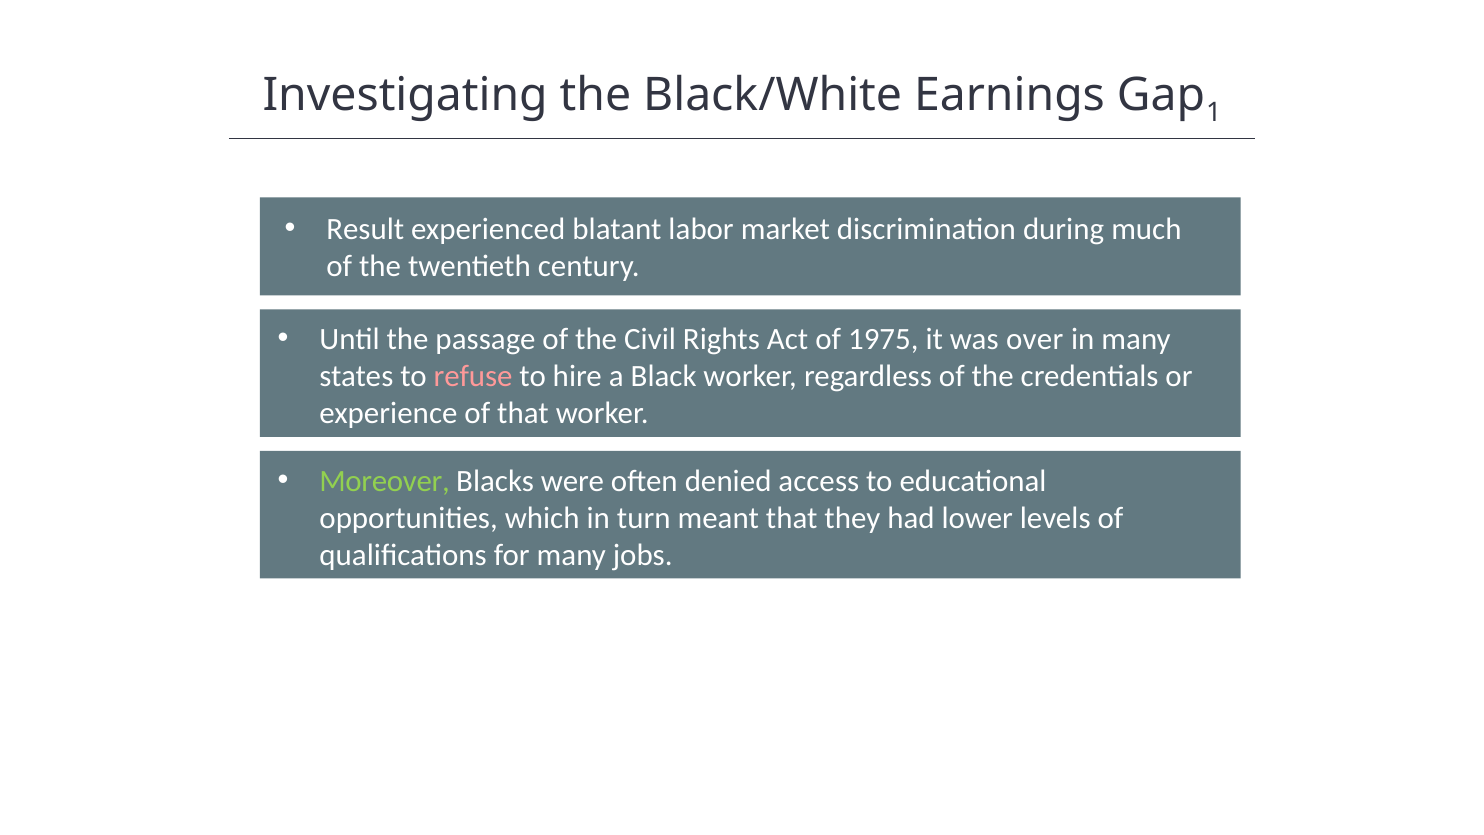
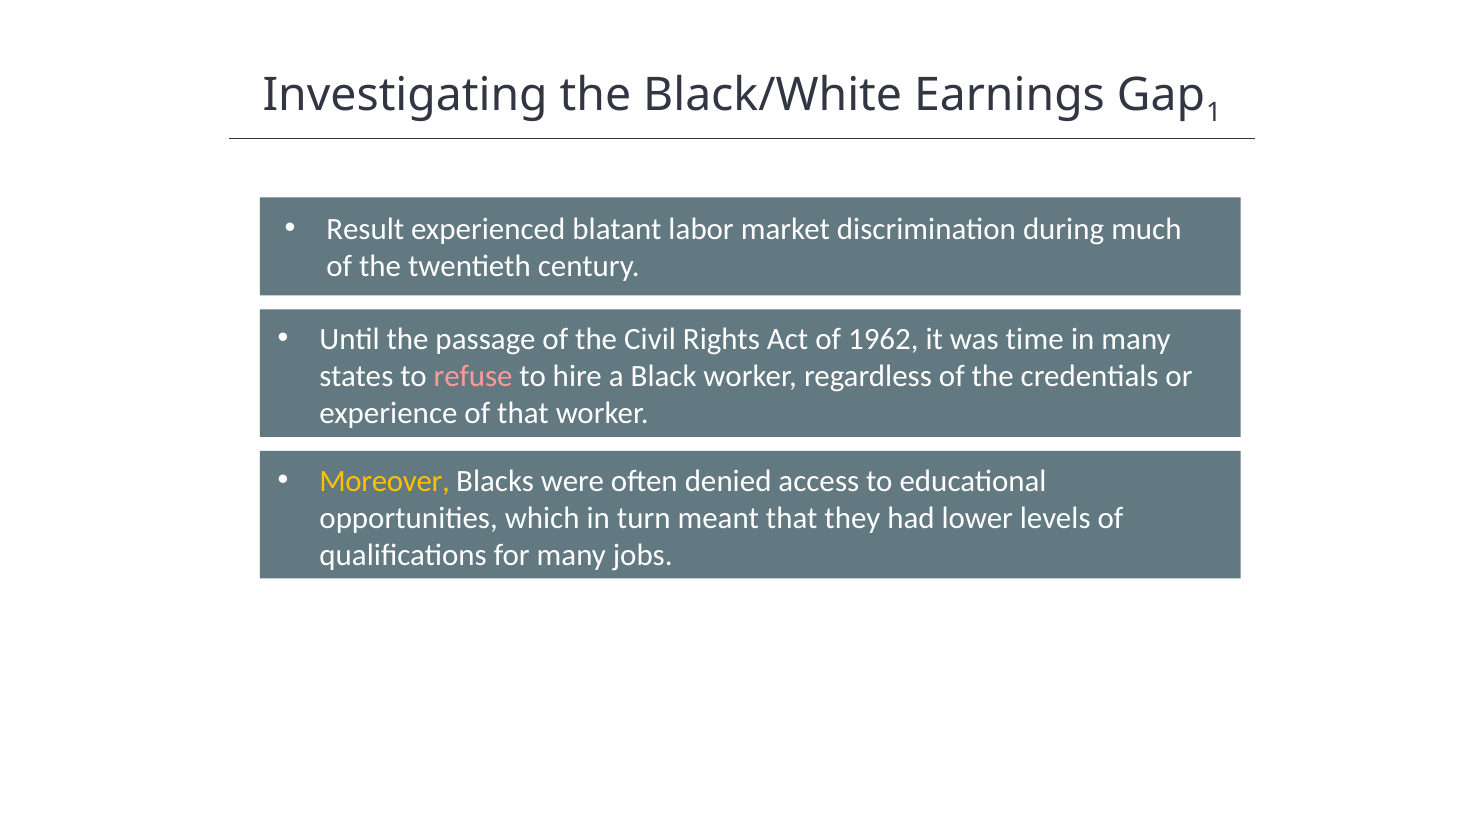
1975: 1975 -> 1962
over: over -> time
Moreover colour: light green -> yellow
